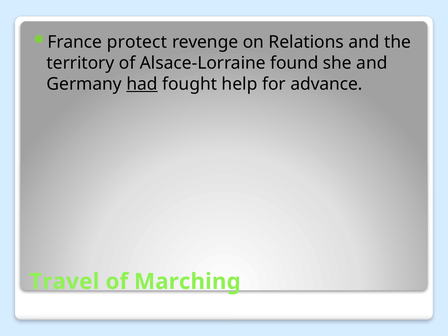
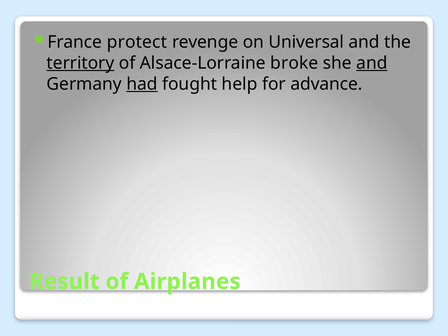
Relations: Relations -> Universal
territory underline: none -> present
found: found -> broke
and at (372, 63) underline: none -> present
Travel: Travel -> Result
Marching: Marching -> Airplanes
